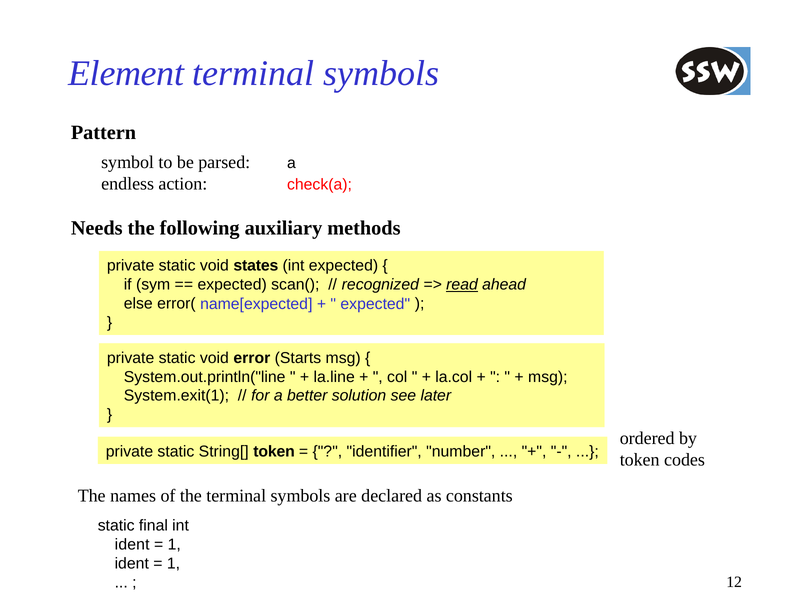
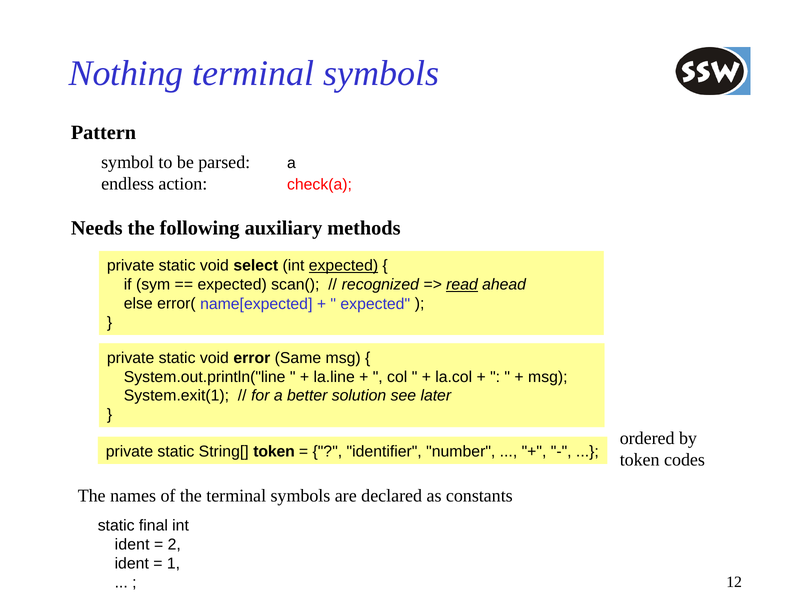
Element: Element -> Nothing
states: states -> select
expected at (343, 266) underline: none -> present
Starts: Starts -> Same
1 at (174, 545): 1 -> 2
